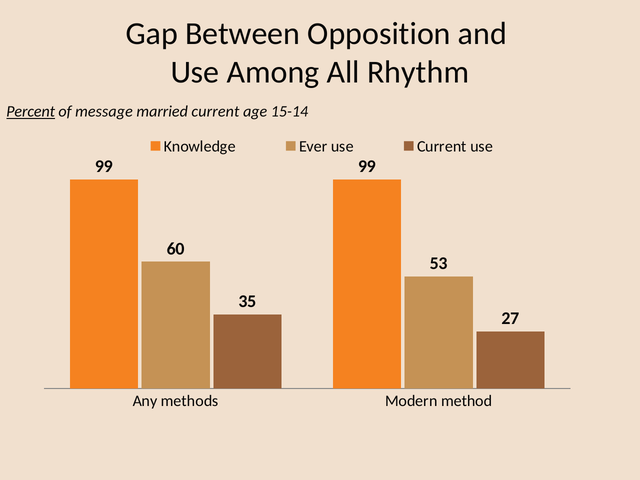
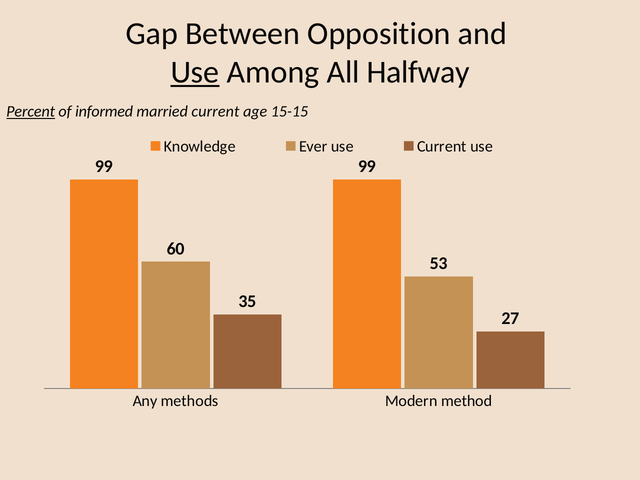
Use at (195, 72) underline: none -> present
Rhythm: Rhythm -> Halfway
message: message -> informed
15-14: 15-14 -> 15-15
